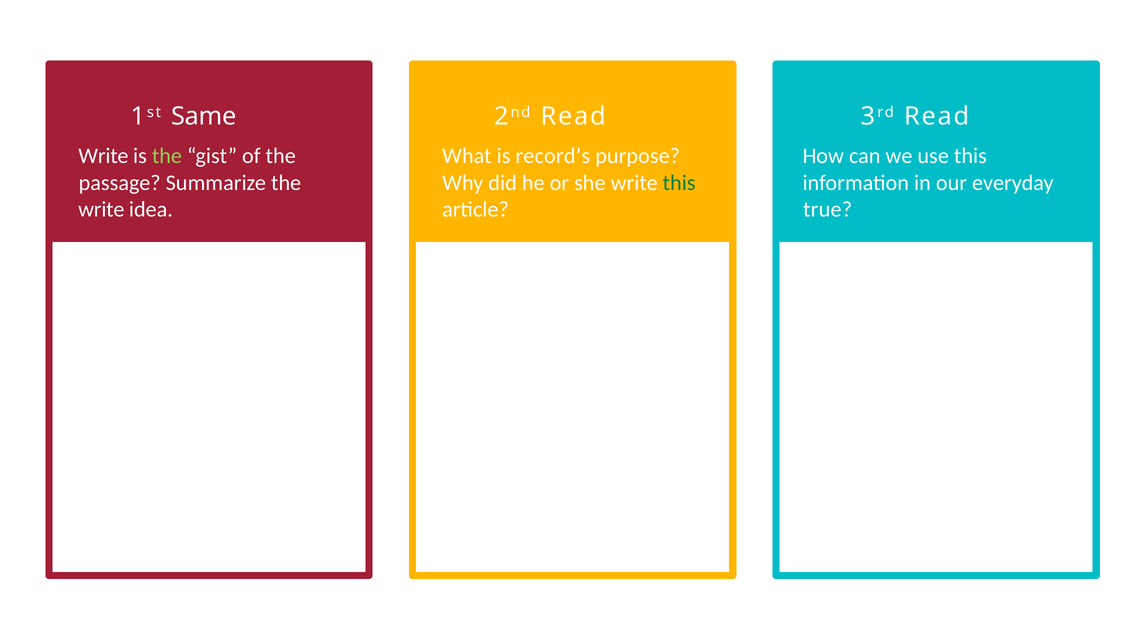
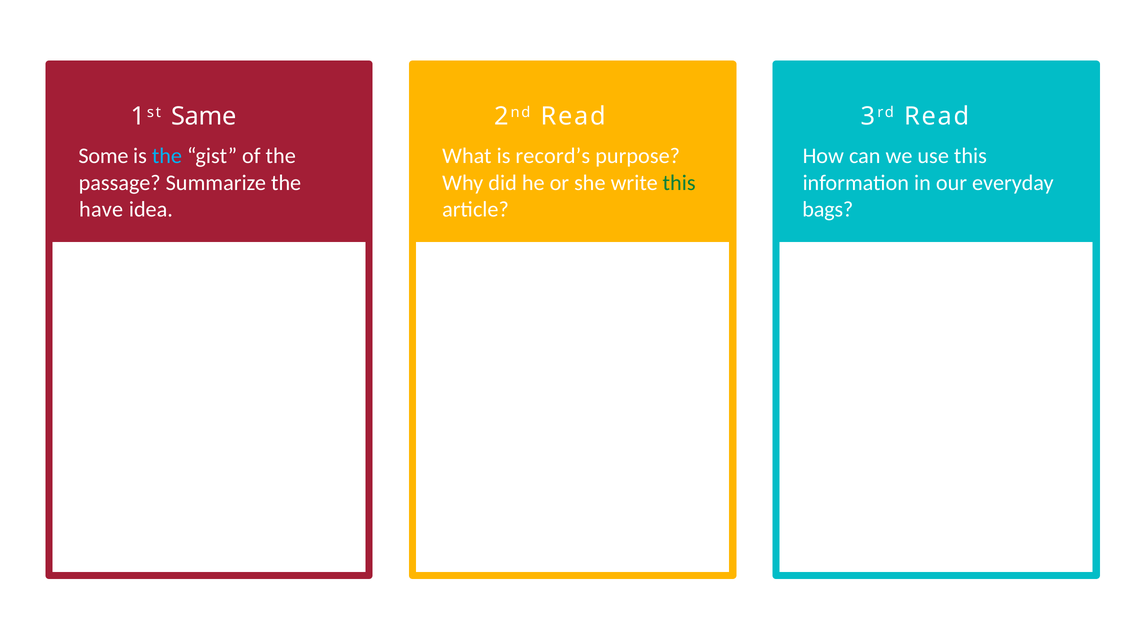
Write at (103, 156): Write -> Some
the at (167, 156) colour: light green -> light blue
write at (101, 209): write -> have
true: true -> bags
